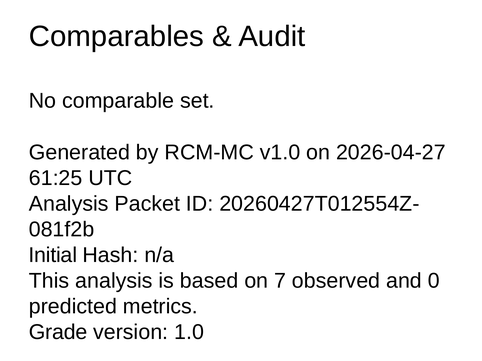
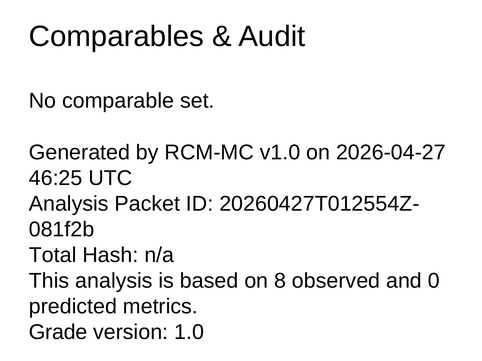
61:25: 61:25 -> 46:25
Initial: Initial -> Total
7: 7 -> 8
